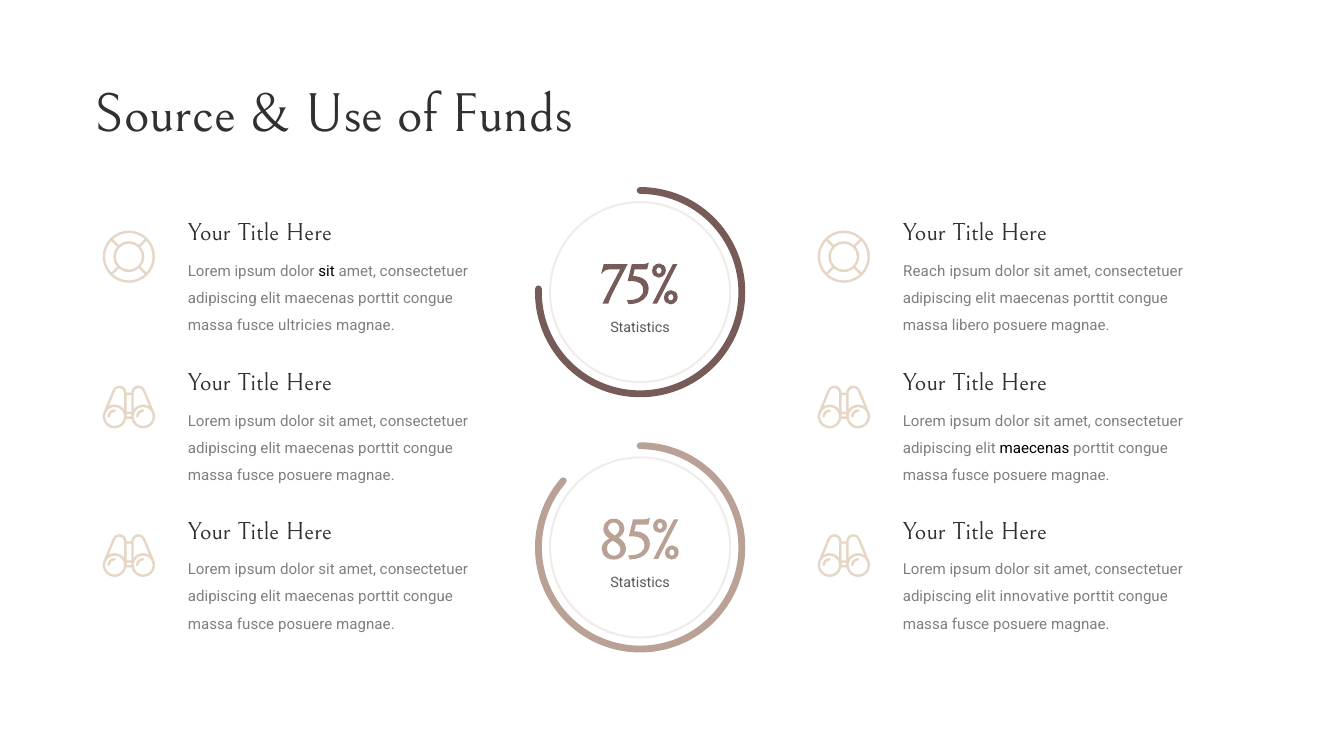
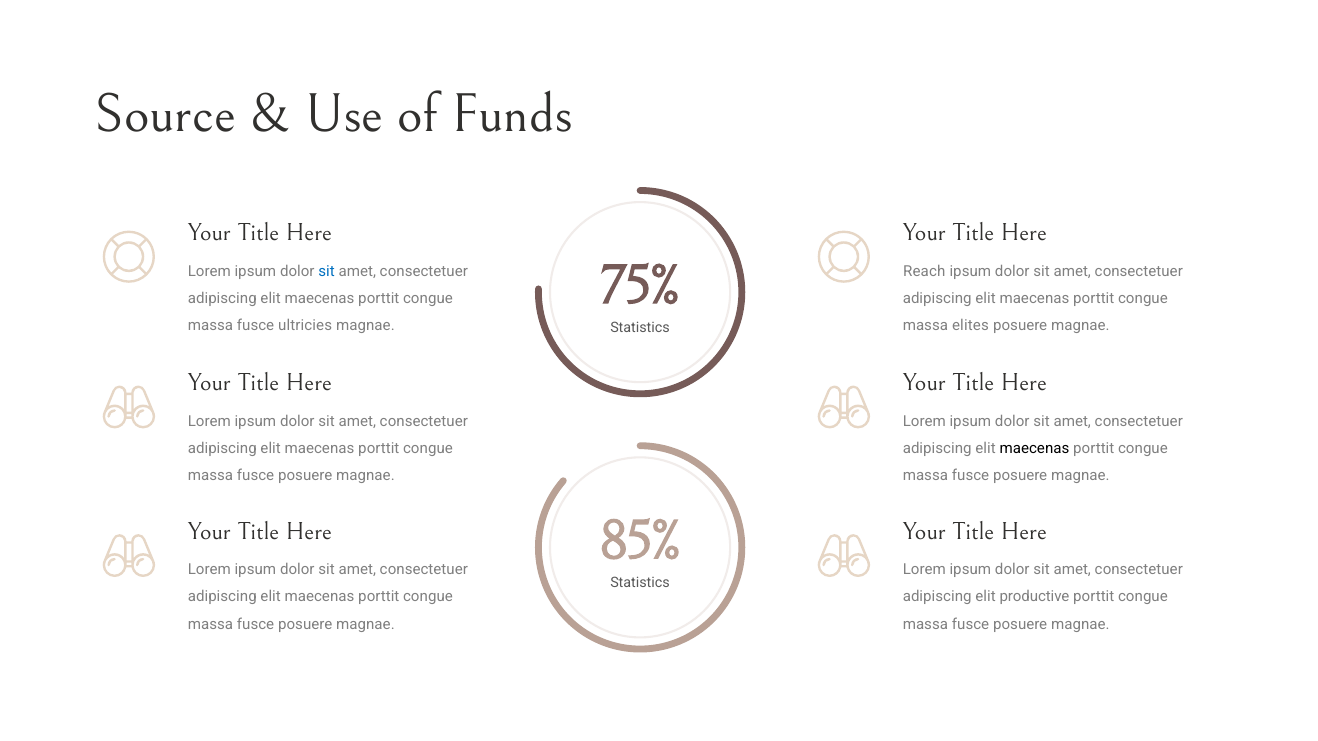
sit at (327, 271) colour: black -> blue
libero: libero -> elites
innovative: innovative -> productive
